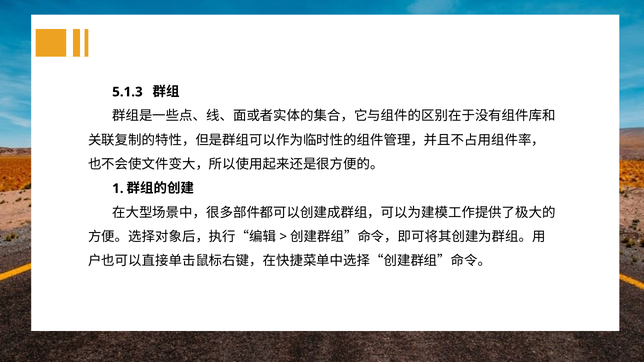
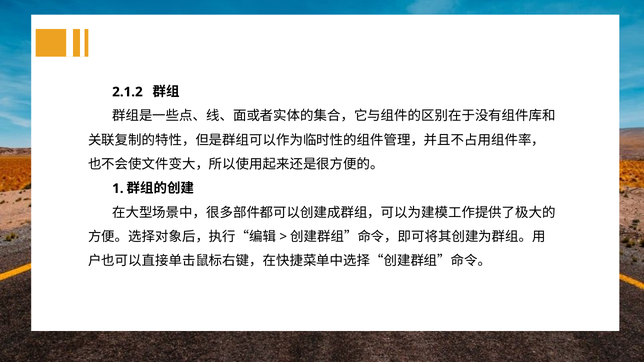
5.1.3: 5.1.3 -> 2.1.2
